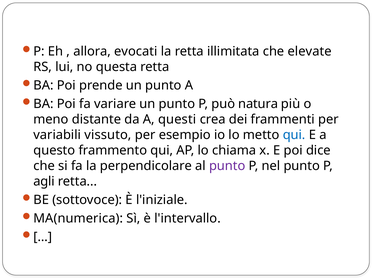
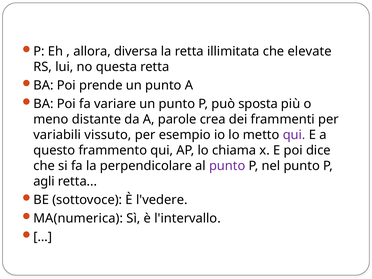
evocati: evocati -> diversa
natura: natura -> sposta
questi: questi -> parole
qui at (294, 135) colour: blue -> purple
l'iniziale: l'iniziale -> l'vedere
